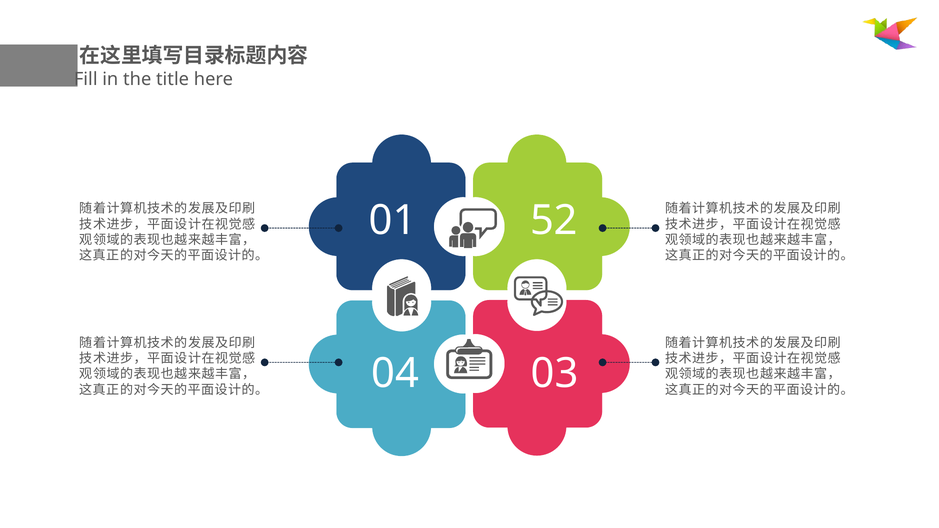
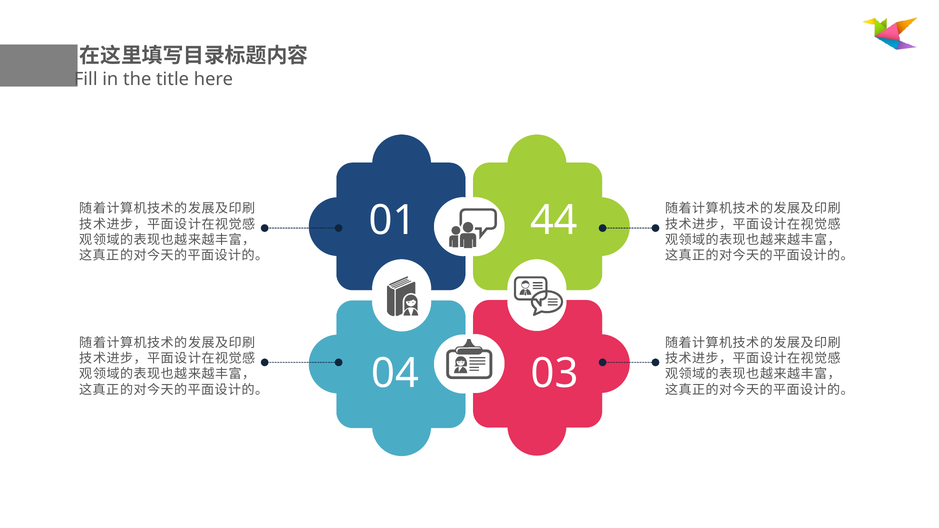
52: 52 -> 44
